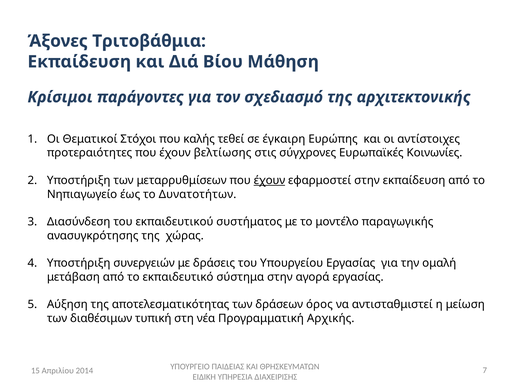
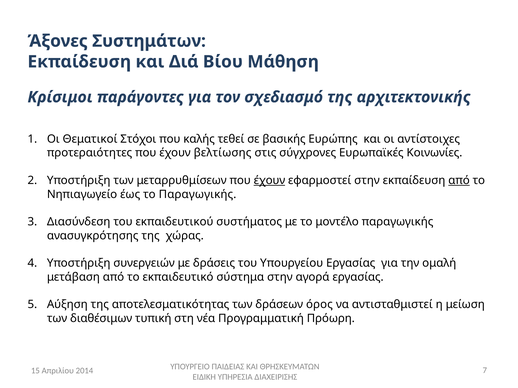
Τριτοβάθμια: Τριτοβάθμια -> Συστημάτων
έγκαιρη: έγκαιρη -> βασικής
από at (459, 181) underline: none -> present
το Δυνατοτήτων: Δυνατοτήτων -> Παραγωγικής
Αρχικής: Αρχικής -> Πρόωρη
